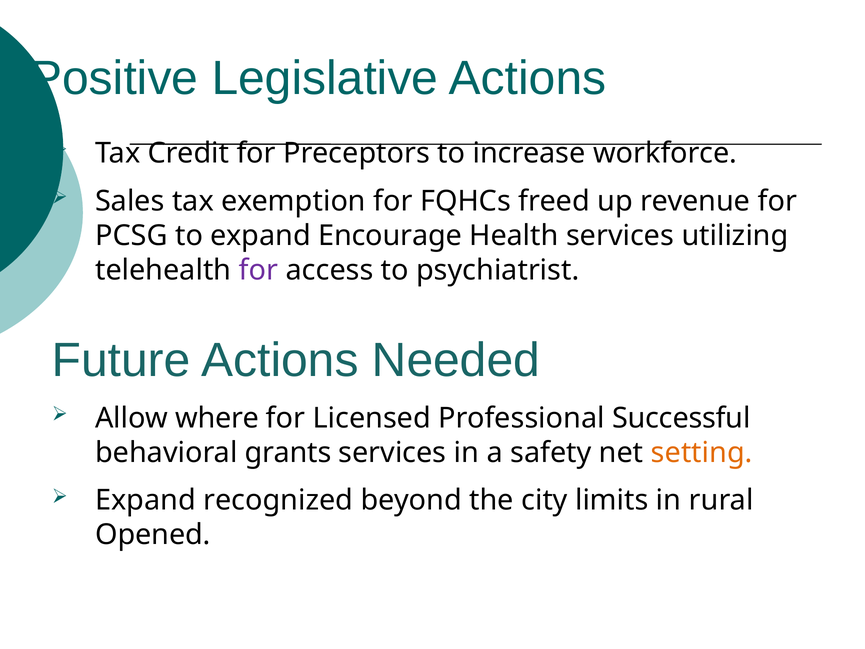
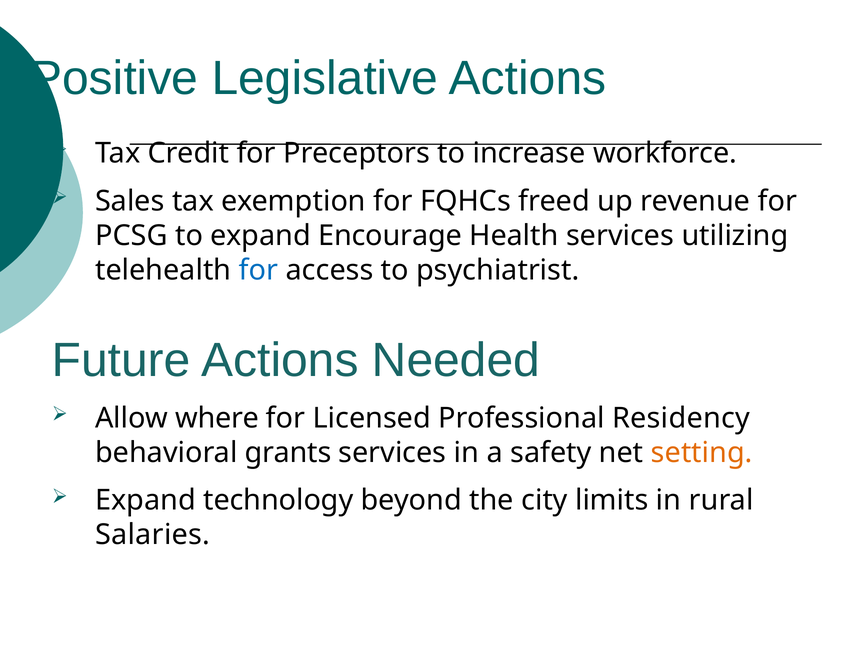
for at (258, 270) colour: purple -> blue
Successful: Successful -> Residency
recognized: recognized -> technology
Opened: Opened -> Salaries
